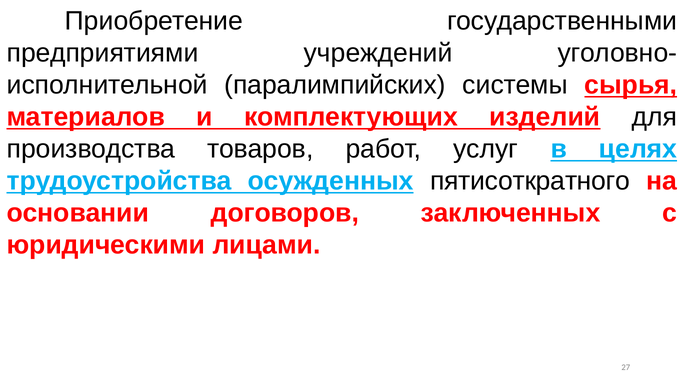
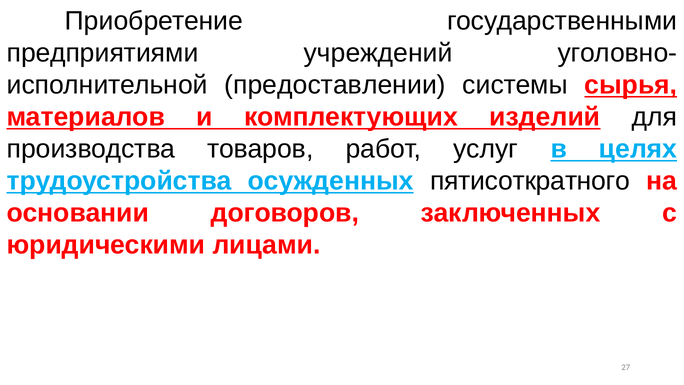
паралимпийских: паралимпийских -> предоставлении
